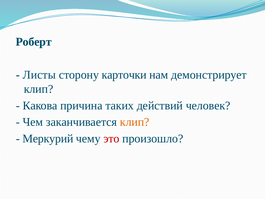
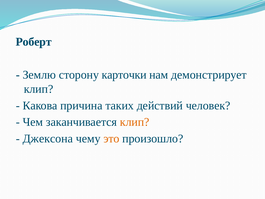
Листы: Листы -> Землю
Меркурий: Меркурий -> Джексона
это colour: red -> orange
